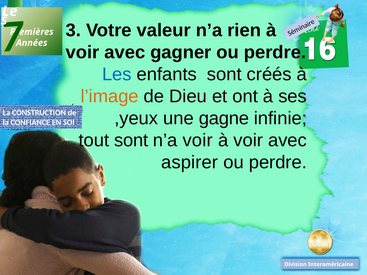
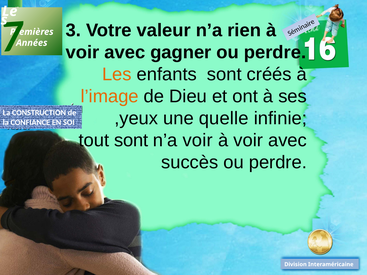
Les colour: blue -> orange
gagne: gagne -> quelle
aspirer: aspirer -> succès
